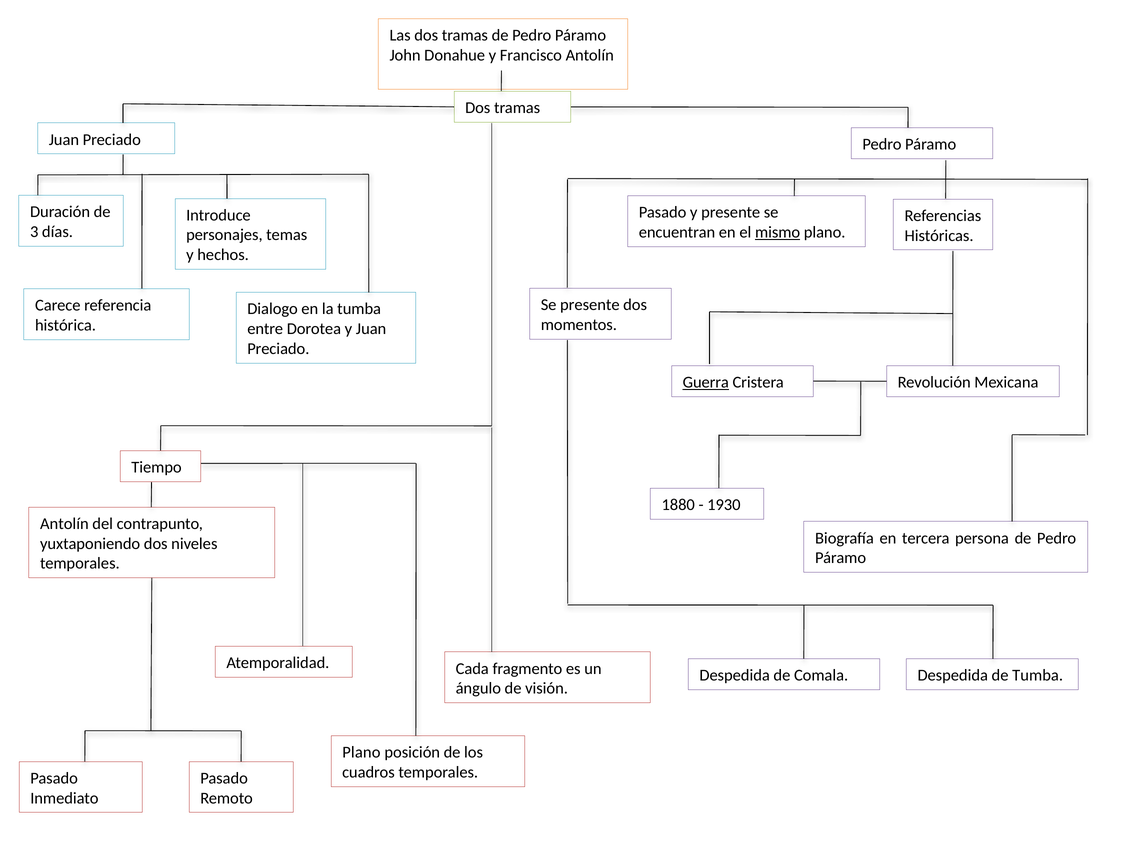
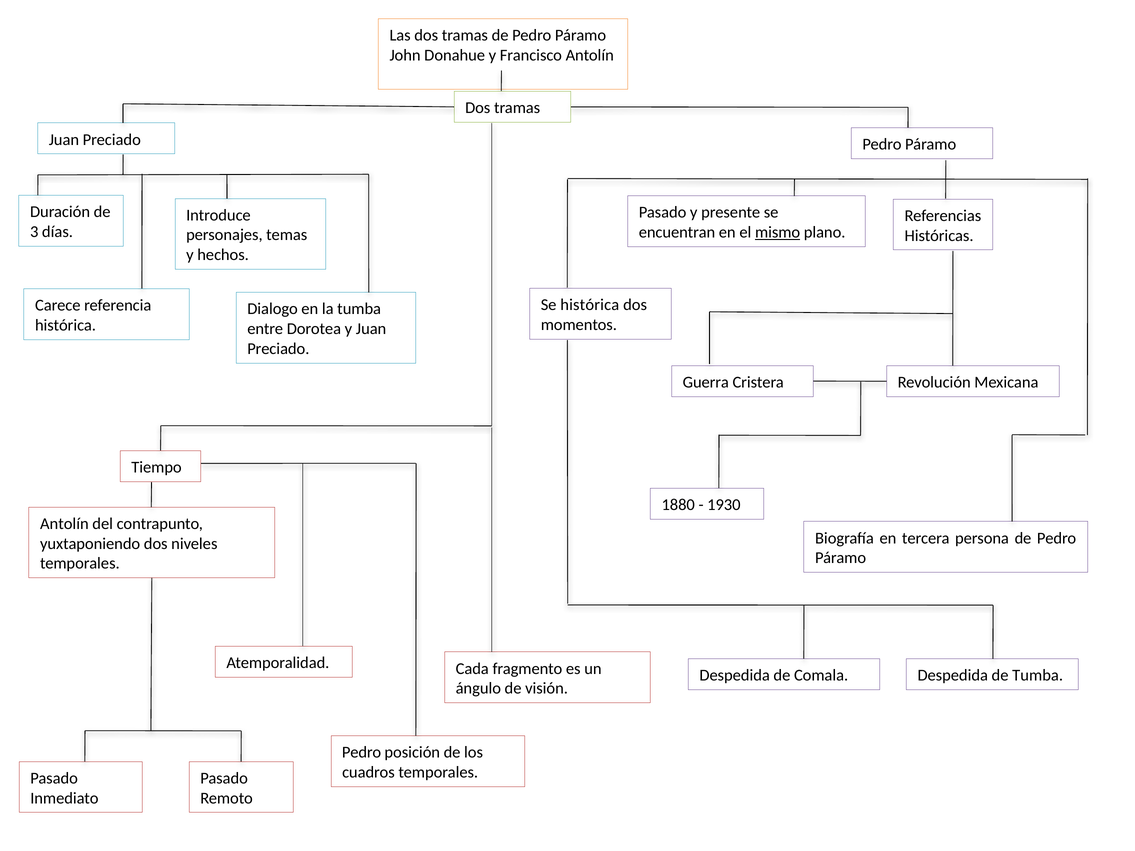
Se presente: presente -> histórica
Guerra underline: present -> none
Plano at (361, 753): Plano -> Pedro
